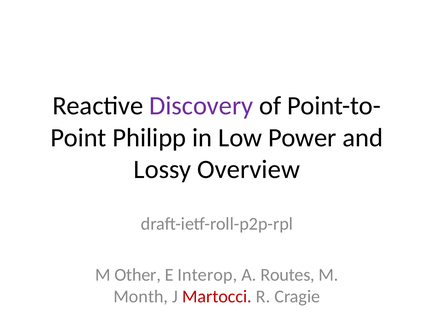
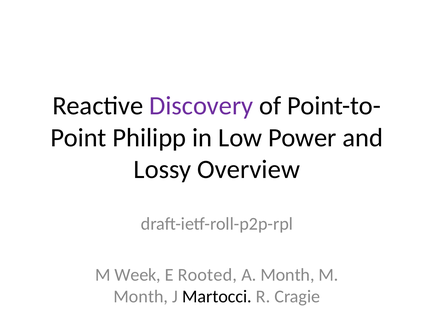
Other: Other -> Week
Interop: Interop -> Rooted
A Routes: Routes -> Month
Martocci colour: red -> black
